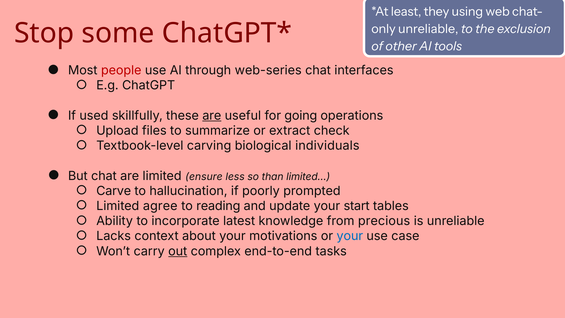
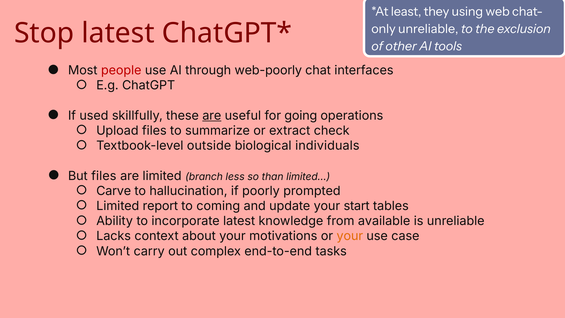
Stop some: some -> latest
web-series: web-series -> web-poorly
carving: carving -> outside
But chat: chat -> files
ensure: ensure -> branch
agree: agree -> report
reading: reading -> coming
precious: precious -> available
your at (350, 236) colour: blue -> orange
out underline: present -> none
